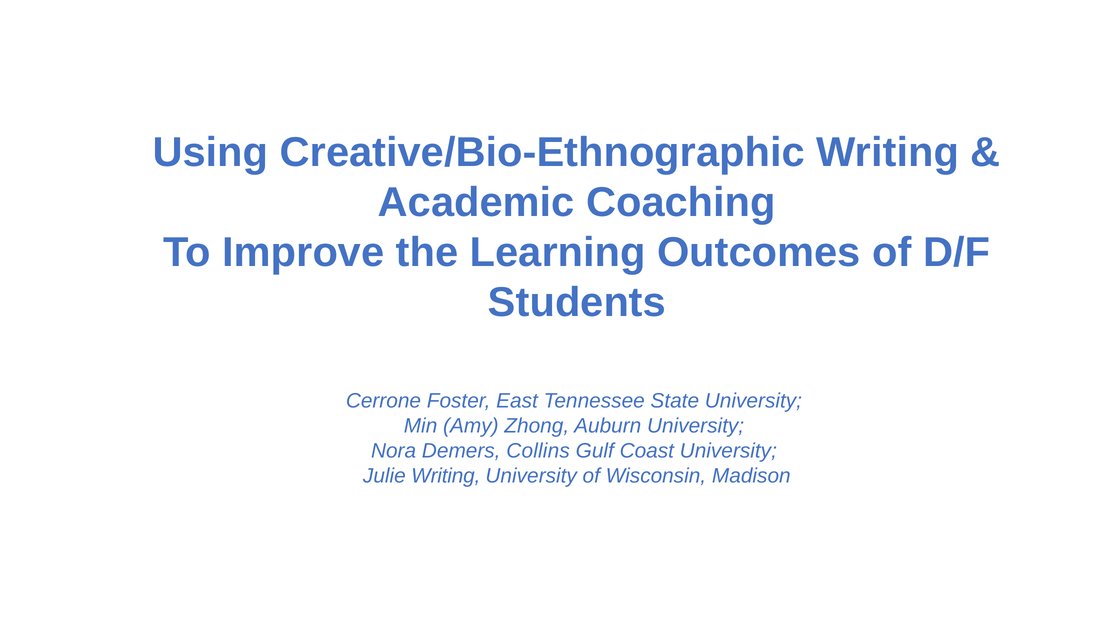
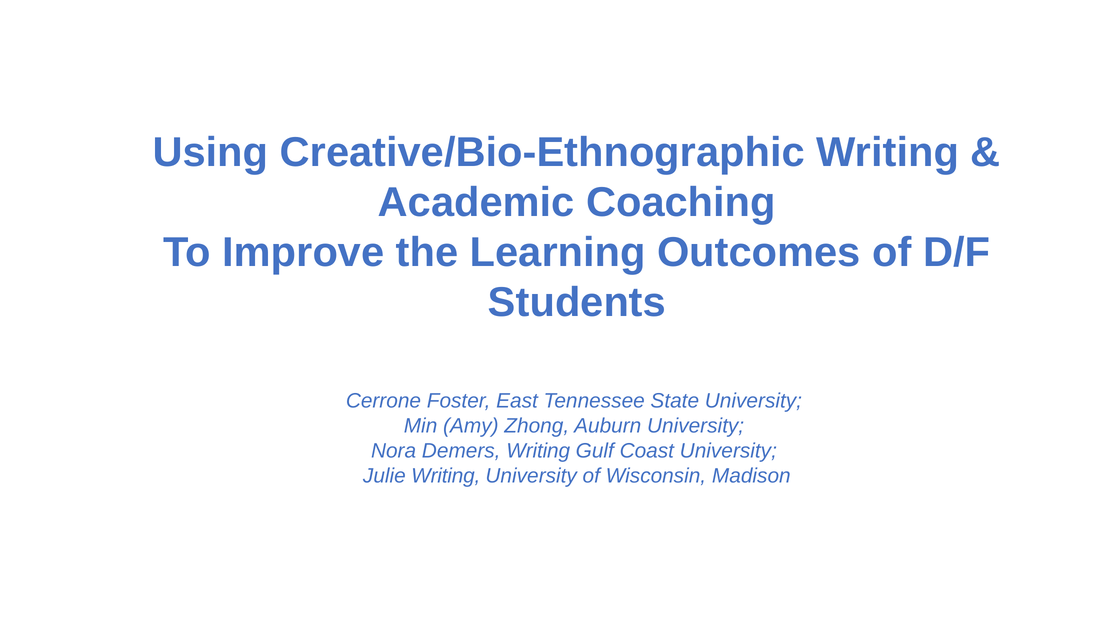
Demers Collins: Collins -> Writing
